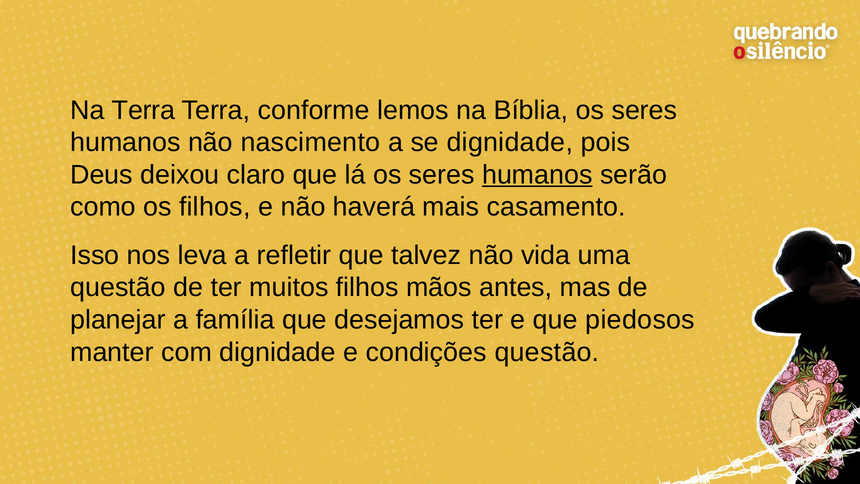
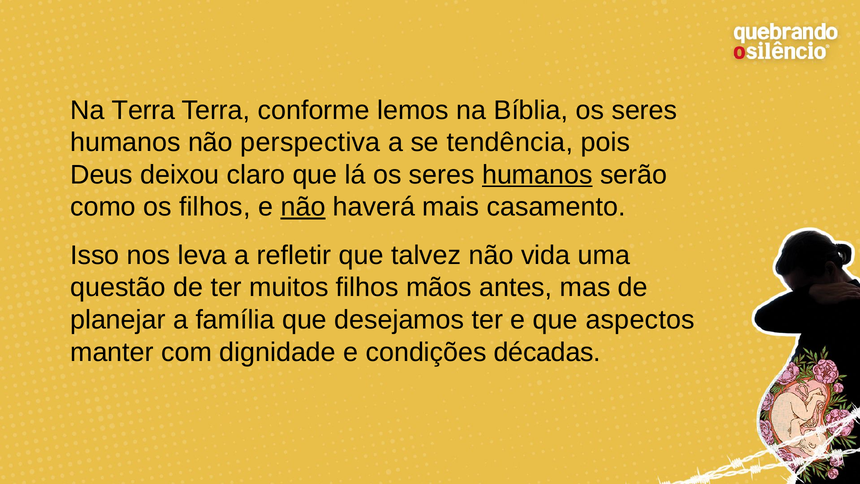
nascimento: nascimento -> perspectiva
se dignidade: dignidade -> tendência
não at (303, 207) underline: none -> present
piedosos: piedosos -> aspectos
condições questão: questão -> décadas
